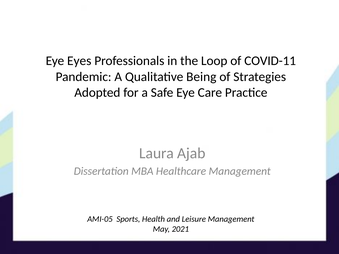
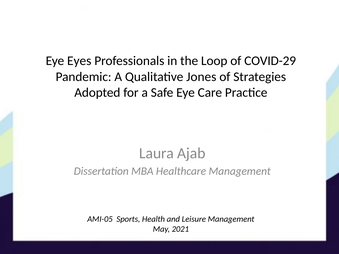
COVID-11: COVID-11 -> COVID-29
Being: Being -> Jones
